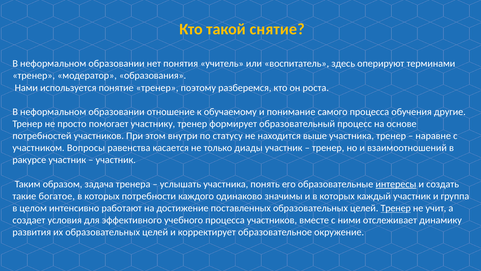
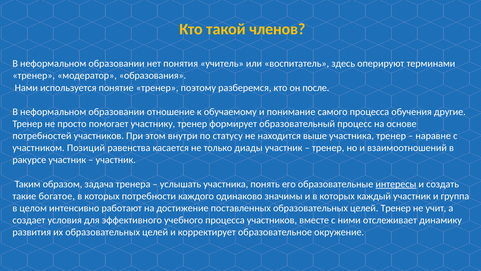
снятие: снятие -> членов
роста: роста -> после
Вопросы: Вопросы -> Позиций
Тренер at (396, 208) underline: present -> none
